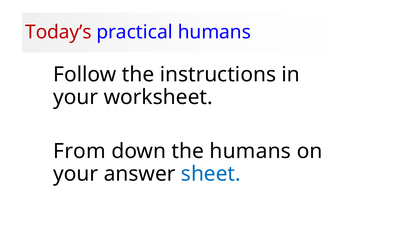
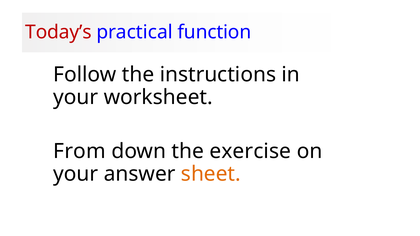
practical humans: humans -> function
the humans: humans -> exercise
sheet colour: blue -> orange
